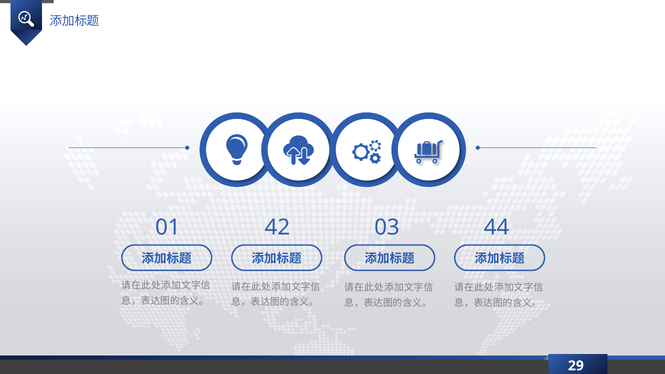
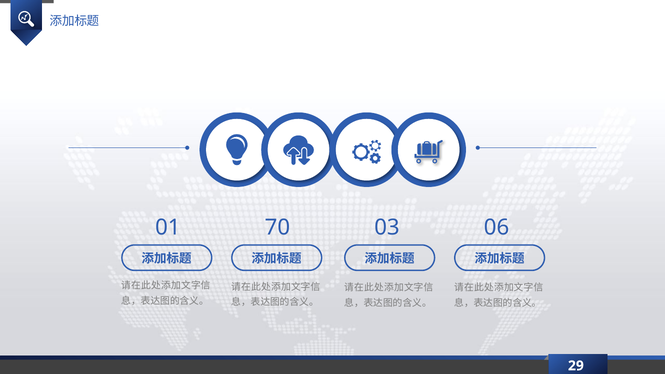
42: 42 -> 70
44: 44 -> 06
